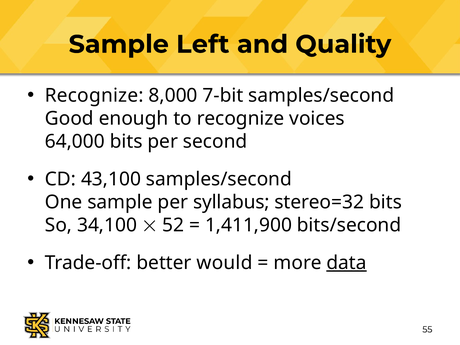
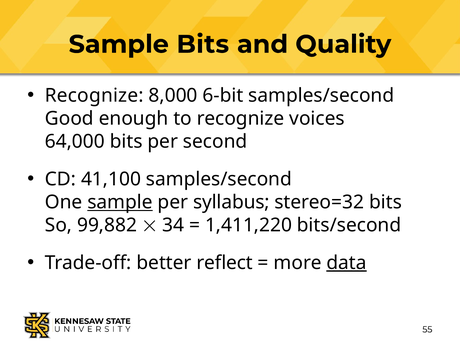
Sample Left: Left -> Bits
7-bit: 7-bit -> 6-bit
43,100: 43,100 -> 41,100
sample at (120, 202) underline: none -> present
34,100: 34,100 -> 99,882
52: 52 -> 34
1,411,900: 1,411,900 -> 1,411,220
would: would -> reflect
